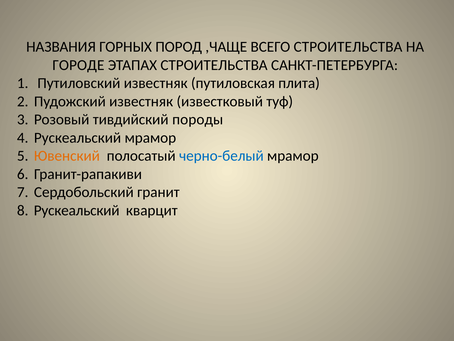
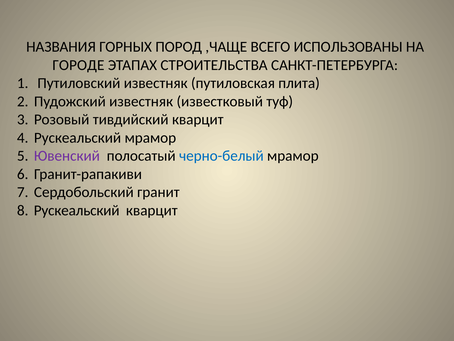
ВСЕГО СТРОИТЕЛЬСТВА: СТРОИТЕЛЬСТВА -> ИСПОЛЬЗОВАНЫ
тивдийский породы: породы -> кварцит
Ювенский colour: orange -> purple
